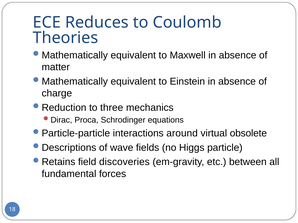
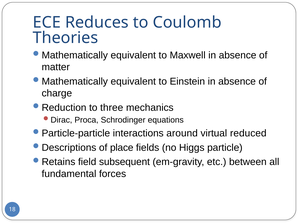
obsolete: obsolete -> reduced
wave: wave -> place
discoveries: discoveries -> subsequent
